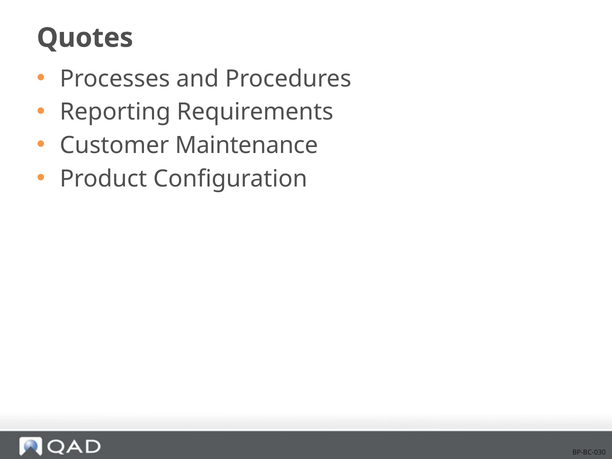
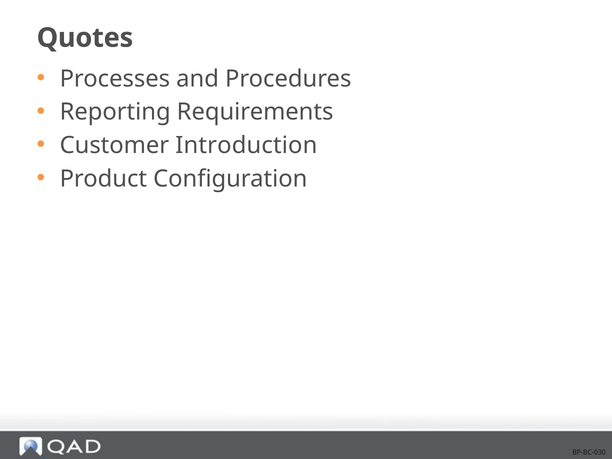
Maintenance: Maintenance -> Introduction
